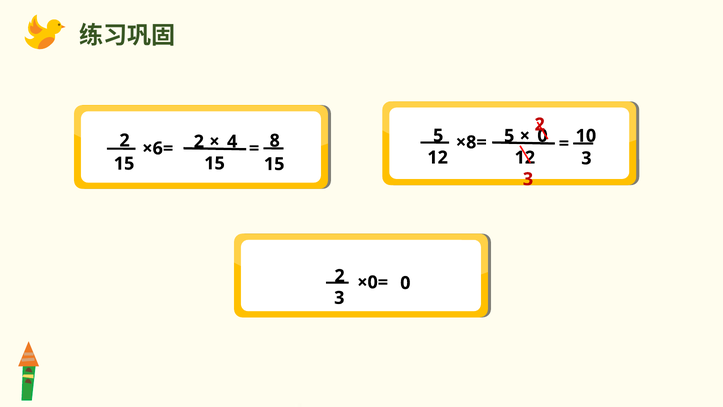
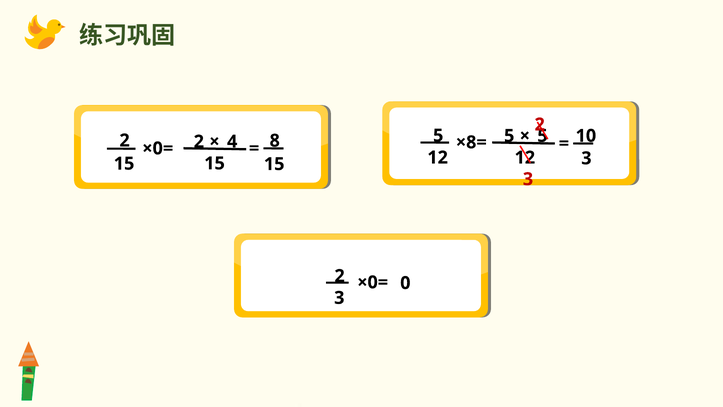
5 0: 0 -> 5
×6= at (158, 148): ×6= -> ×0=
